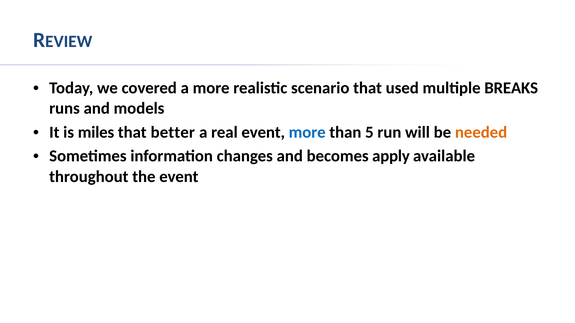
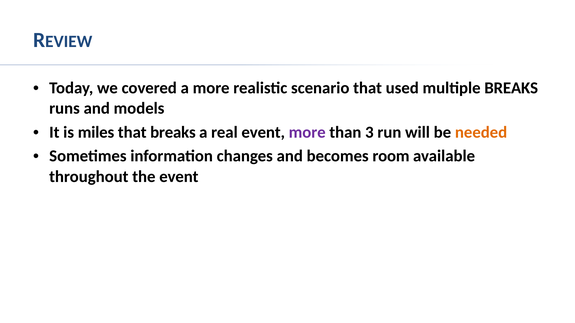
that better: better -> breaks
more at (307, 132) colour: blue -> purple
5: 5 -> 3
apply: apply -> room
